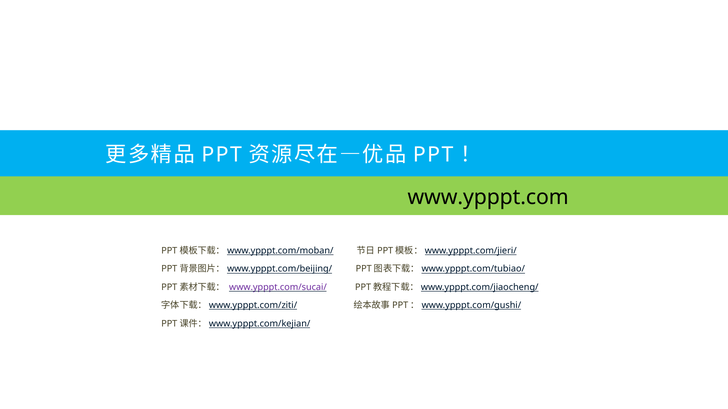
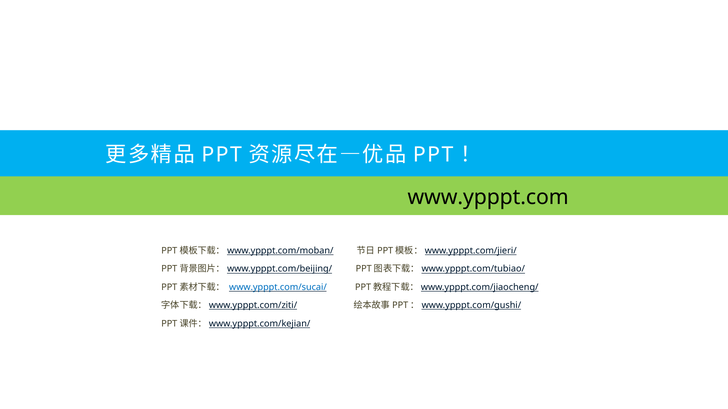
www.ypppt.com/sucai/ colour: purple -> blue
